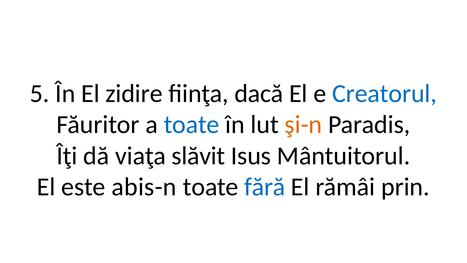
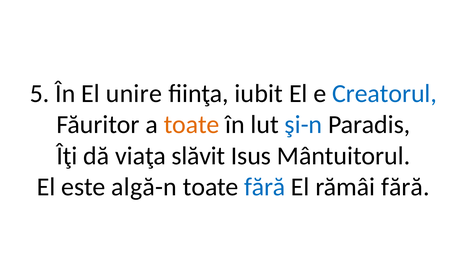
zidire: zidire -> unire
dacă: dacă -> iubit
toate at (192, 125) colour: blue -> orange
şi-n colour: orange -> blue
abis-n: abis-n -> algă-n
rămâi prin: prin -> fără
